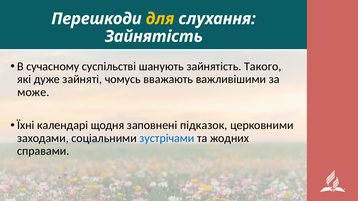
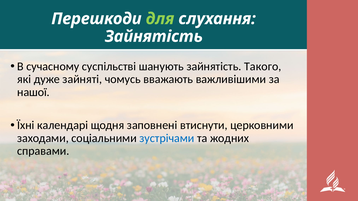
для colour: yellow -> light green
може: може -> нашої
підказок: підказок -> втиснути
